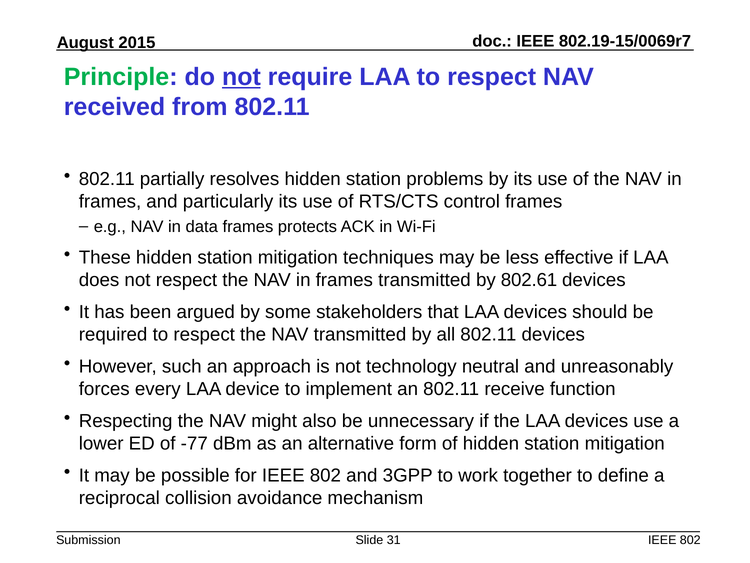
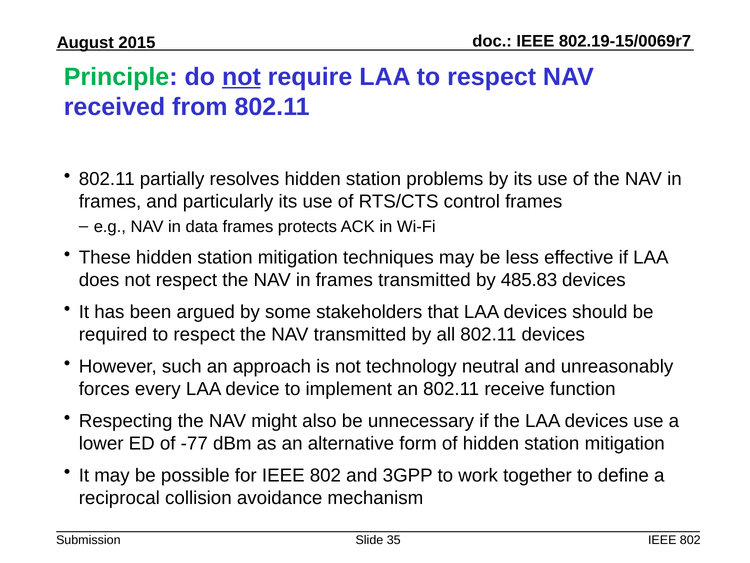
802.61: 802.61 -> 485.83
31: 31 -> 35
